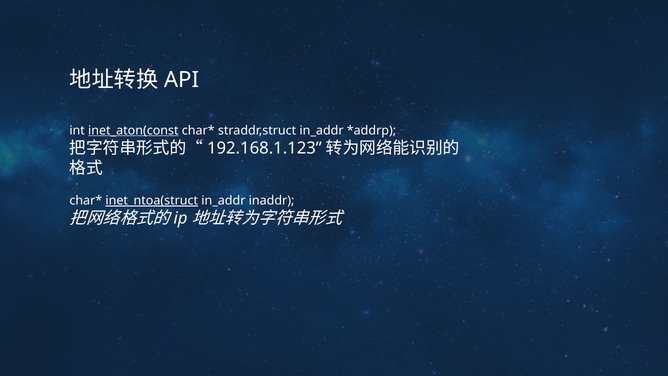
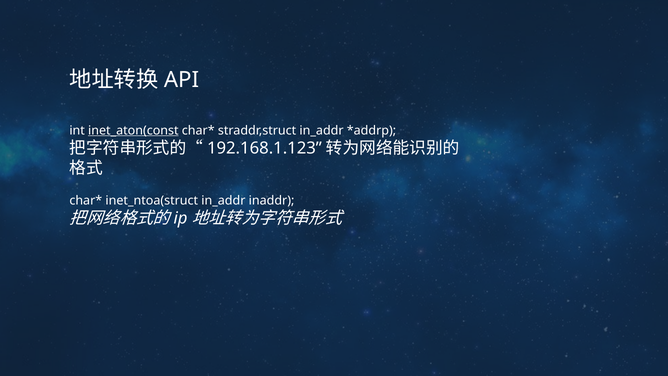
inet_ntoa(struct underline: present -> none
